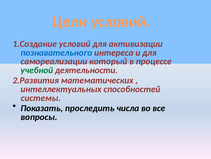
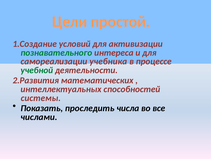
Цели условий: условий -> простой
познавательного colour: blue -> green
который: который -> учебника
вопросы: вопросы -> числами
